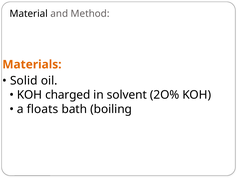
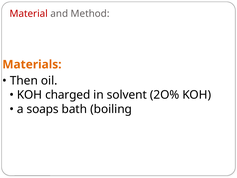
Material colour: black -> red
Solid: Solid -> Then
floats: floats -> soaps
